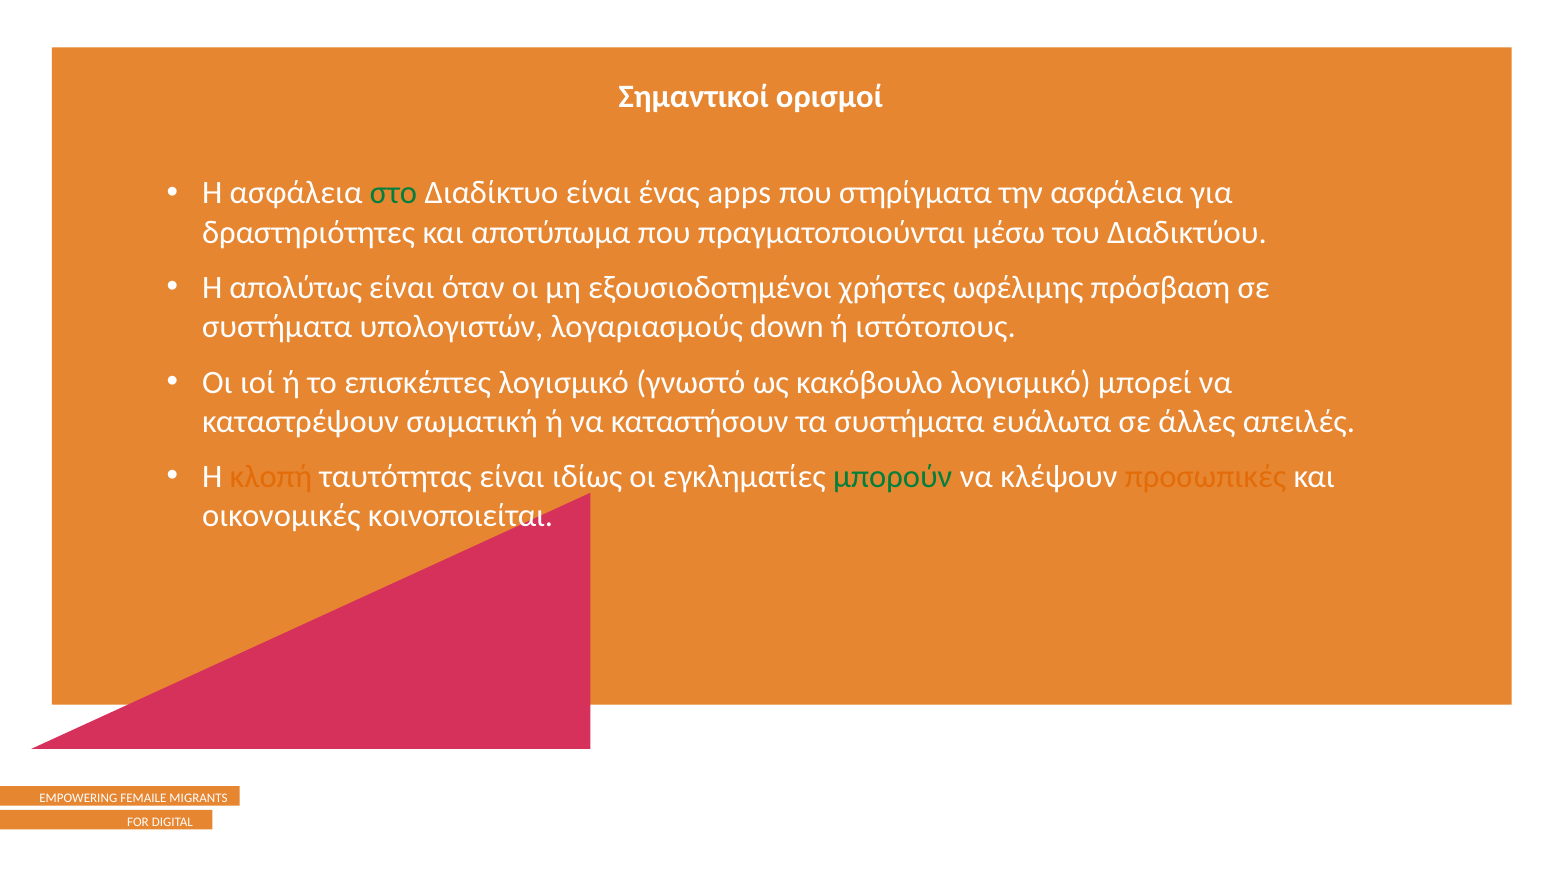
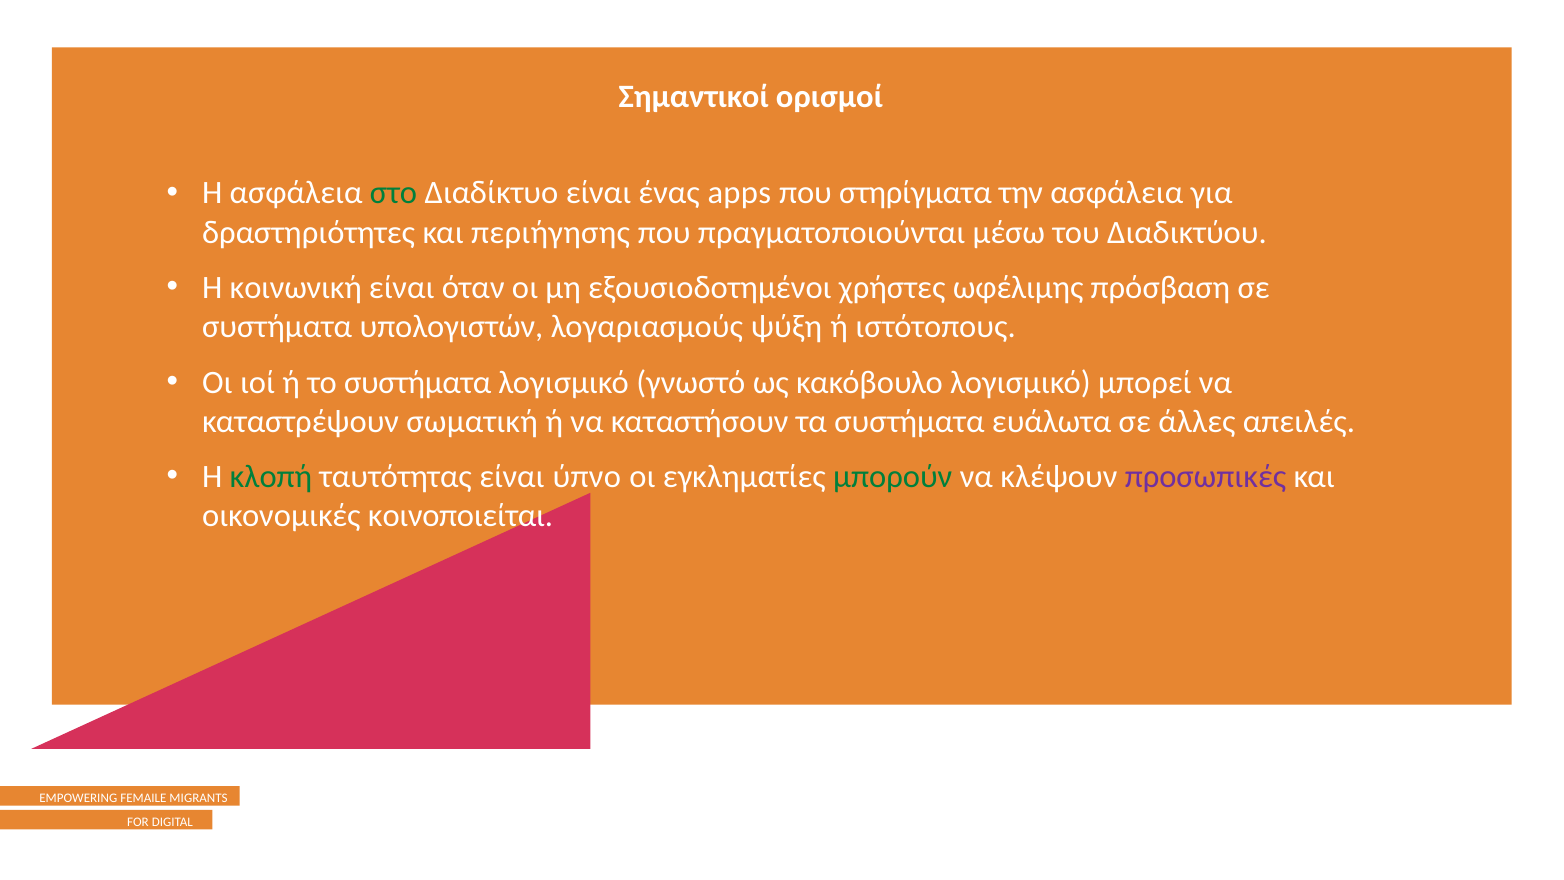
αποτύπωμα: αποτύπωμα -> περιήγησης
απολύτως: απολύτως -> κοινωνική
down: down -> ψύξη
το επισκέπτες: επισκέπτες -> συστήματα
κλοπή colour: orange -> green
ιδίως: ιδίως -> ύπνο
προσωπικές colour: orange -> purple
